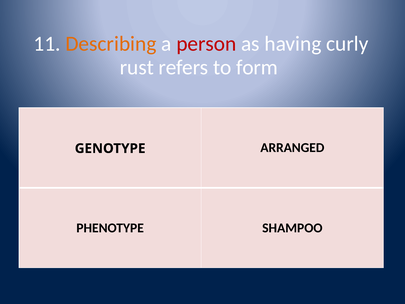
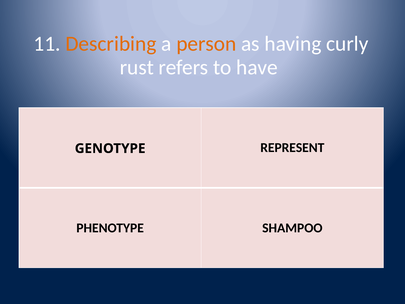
person colour: red -> orange
form: form -> have
ARRANGED: ARRANGED -> REPRESENT
